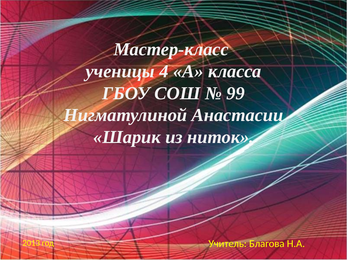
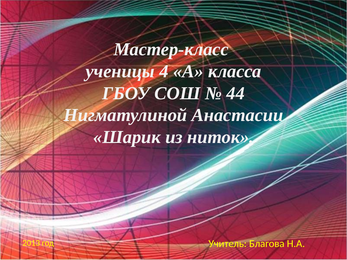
99: 99 -> 44
